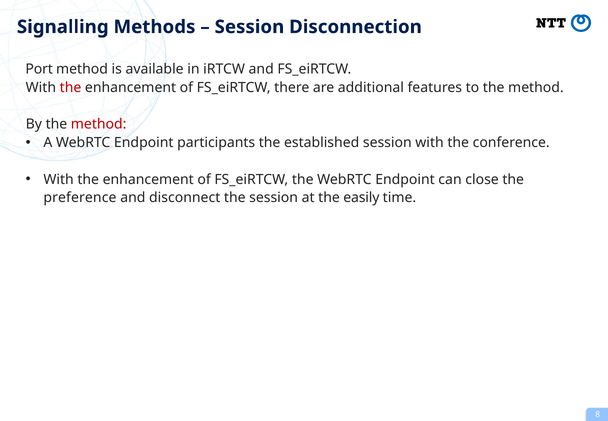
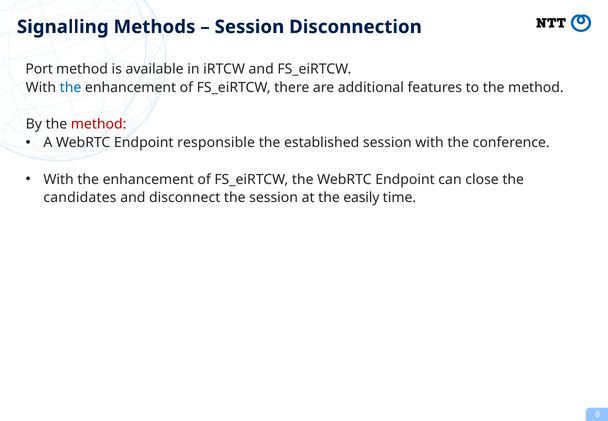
the at (71, 88) colour: red -> blue
participants: participants -> responsible
preference: preference -> candidates
